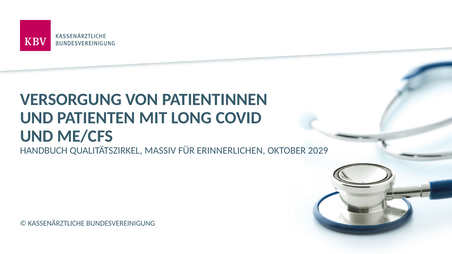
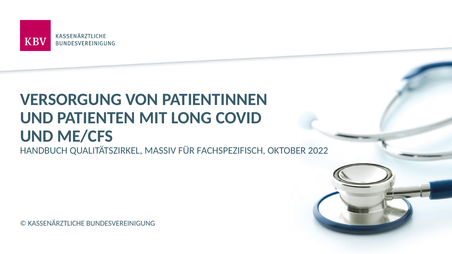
ERINNERLICHEN: ERINNERLICHEN -> FACHSPEZIFISCH
2029: 2029 -> 2022
